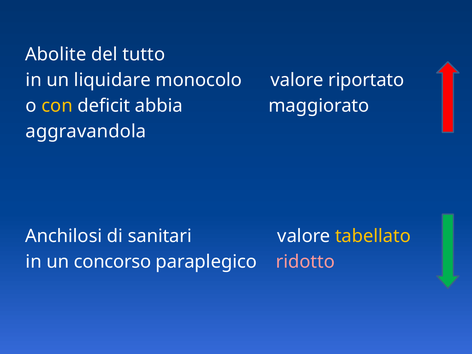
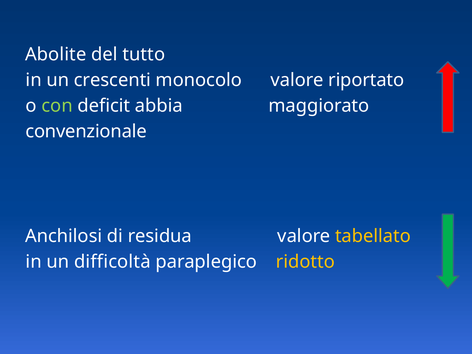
liquidare: liquidare -> crescenti
con colour: yellow -> light green
aggravandola: aggravandola -> convenzionale
sanitari: sanitari -> residua
concorso: concorso -> difficoltà
ridotto colour: pink -> yellow
